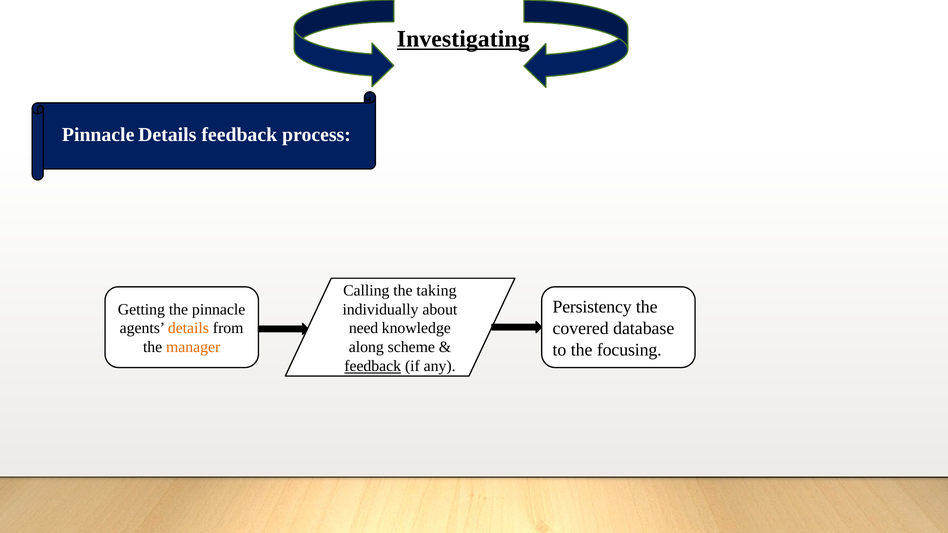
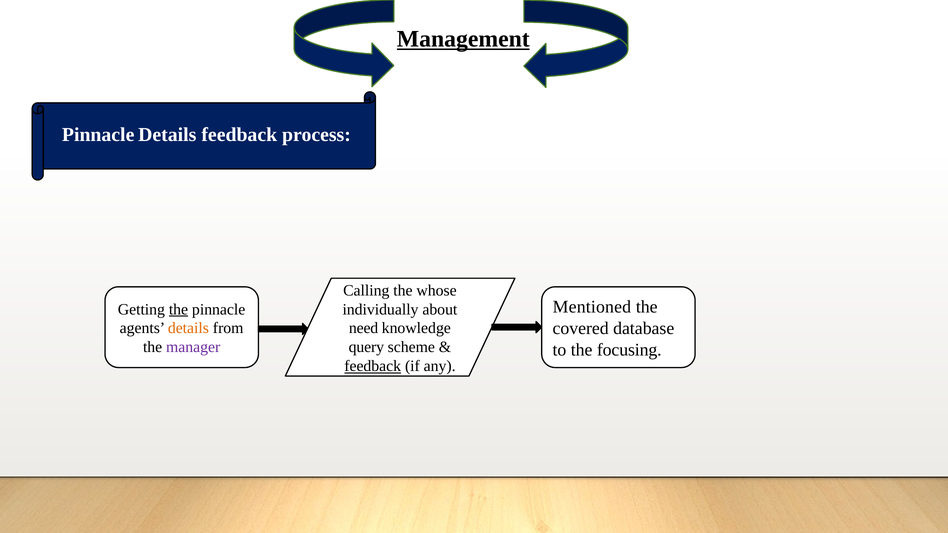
Investigating: Investigating -> Management
taking: taking -> whose
Persistency: Persistency -> Mentioned
the at (178, 309) underline: none -> present
manager colour: orange -> purple
along: along -> query
